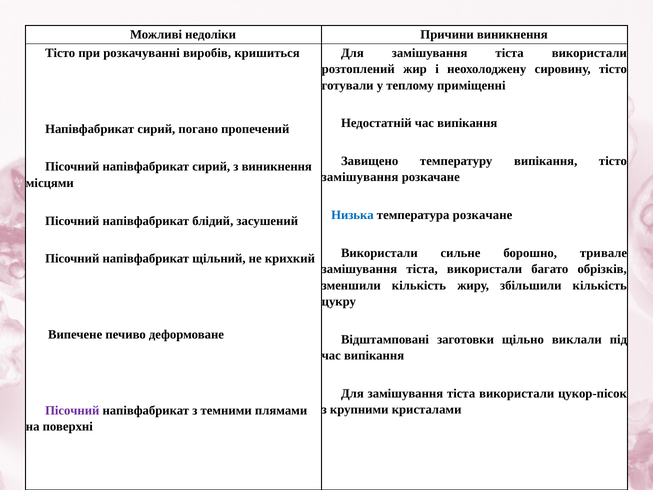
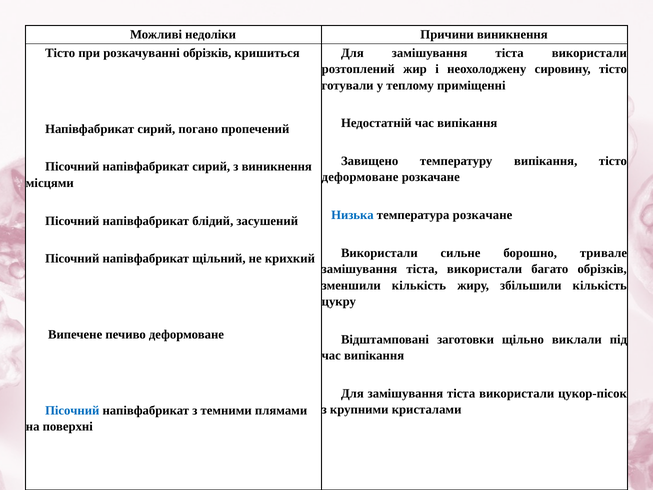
розкачуванні виробів: виробів -> обрізків
замішування at (360, 177): замішування -> деформоване
Пісочний at (72, 410) colour: purple -> blue
